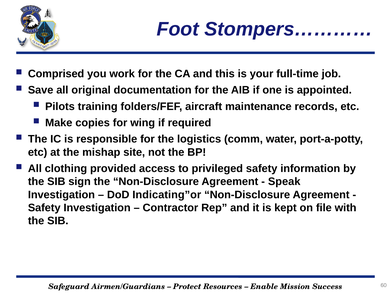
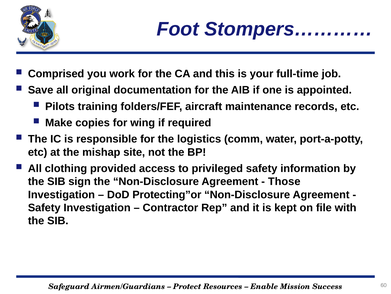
Speak: Speak -> Those
Indicating”or: Indicating”or -> Protecting”or
